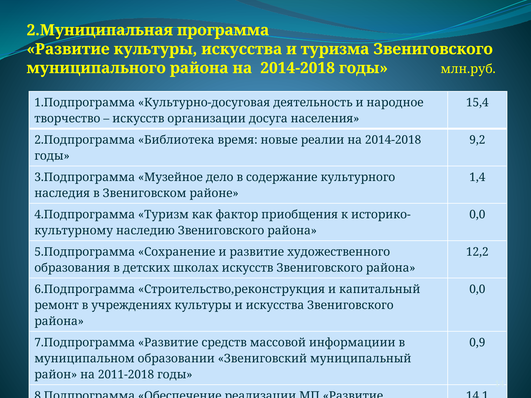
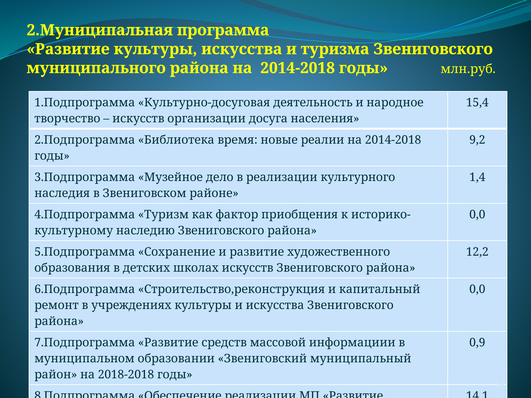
в содержание: содержание -> реализации
2011-2018: 2011-2018 -> 2018-2018
